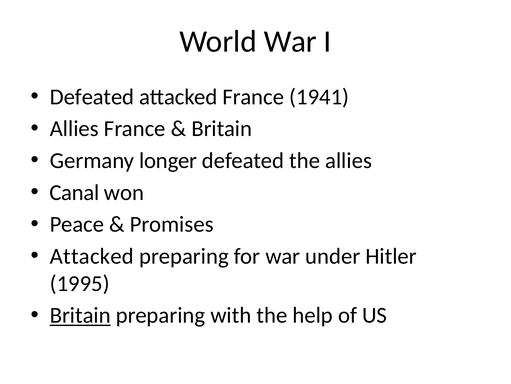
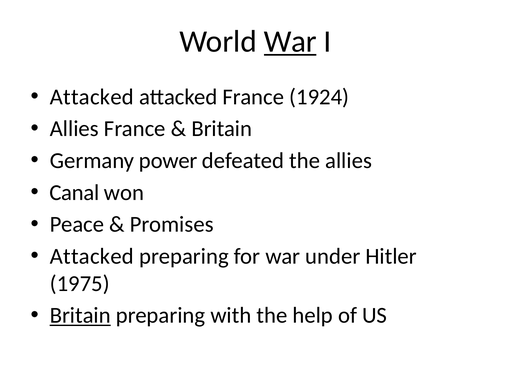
War at (290, 41) underline: none -> present
Defeated at (92, 97): Defeated -> Attacked
1941: 1941 -> 1924
longer: longer -> power
1995: 1995 -> 1975
